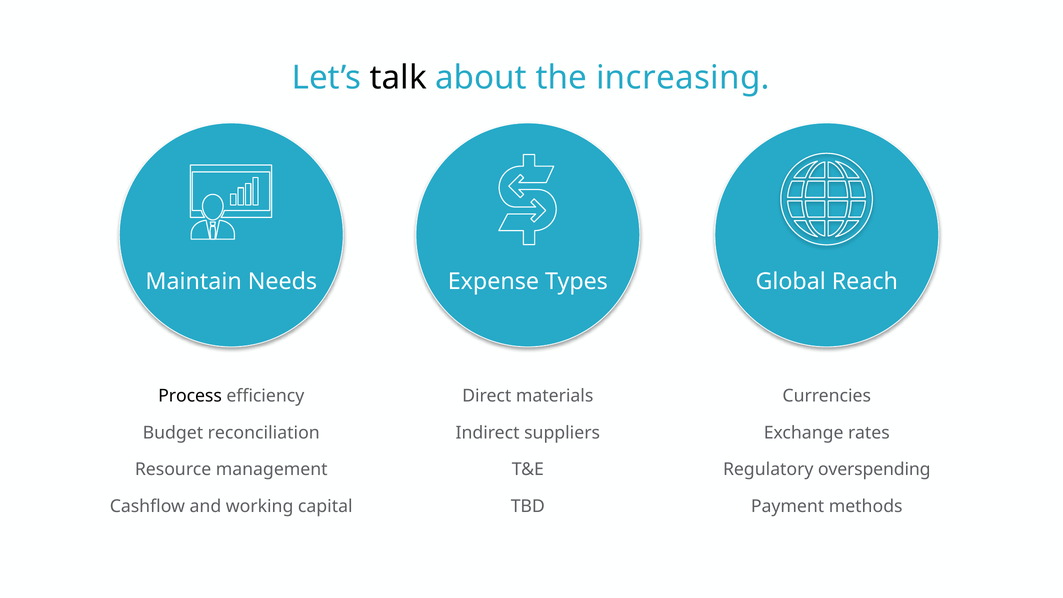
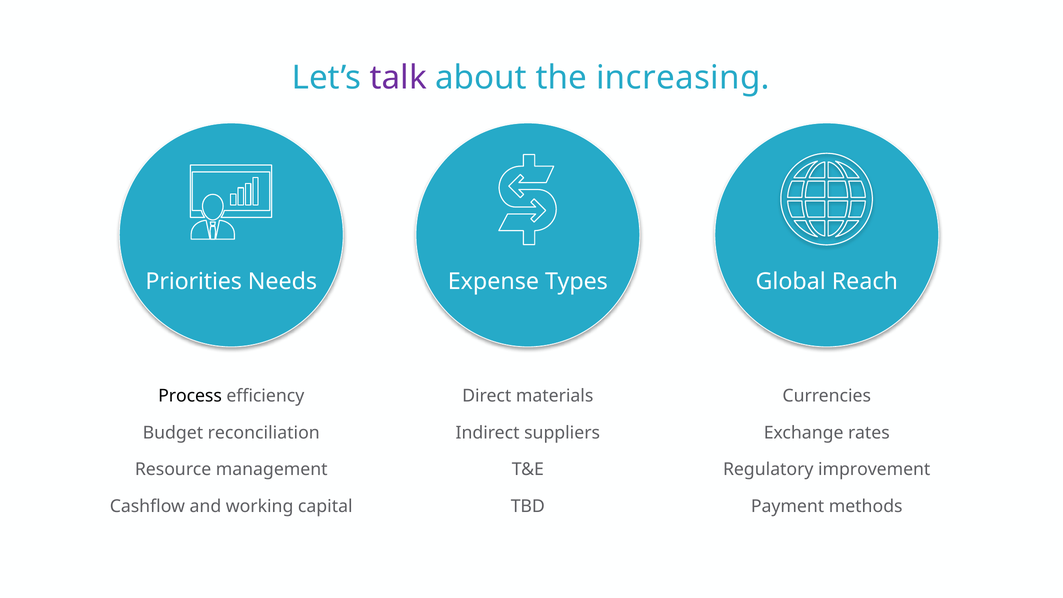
talk colour: black -> purple
Maintain: Maintain -> Priorities
overspending: overspending -> improvement
